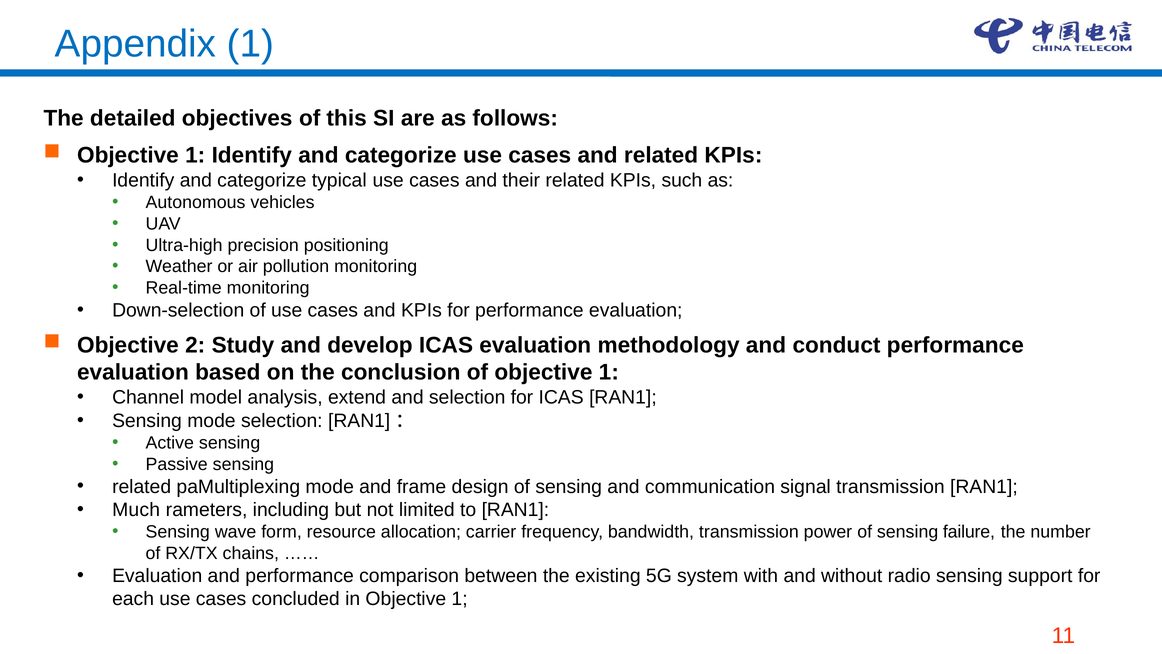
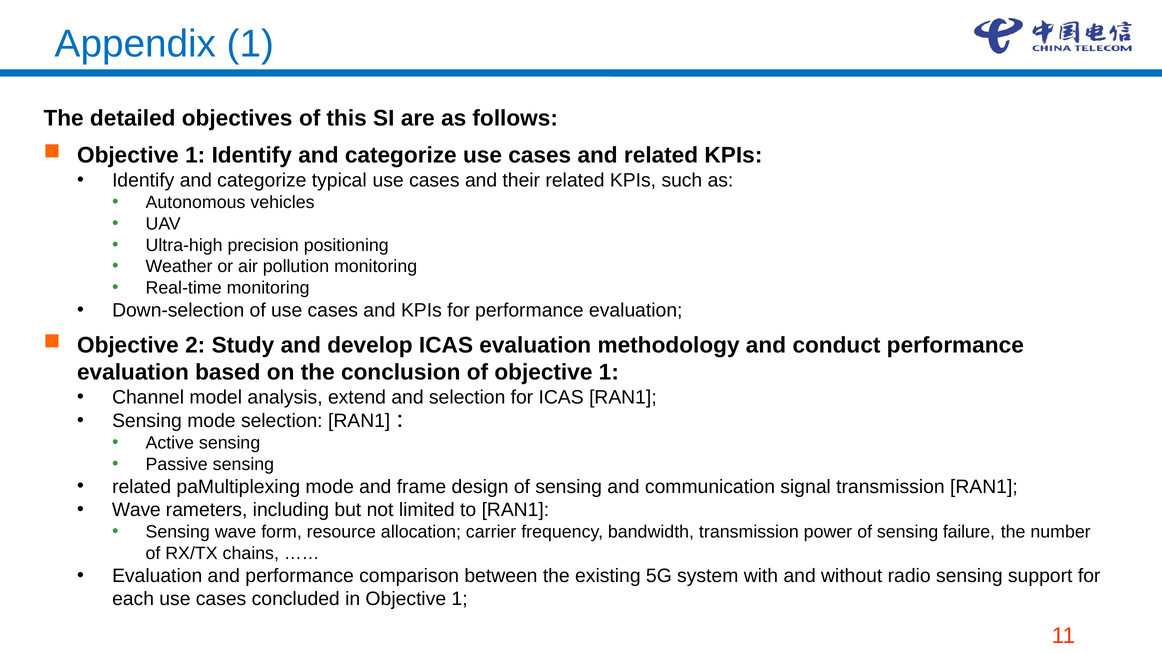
Much at (136, 510): Much -> Wave
